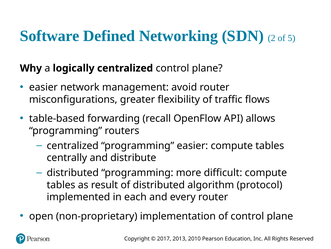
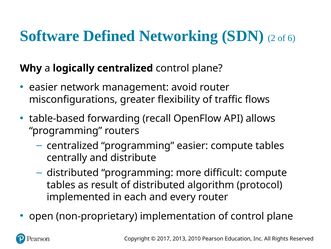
5: 5 -> 6
